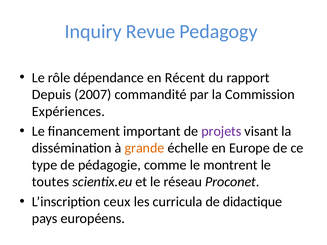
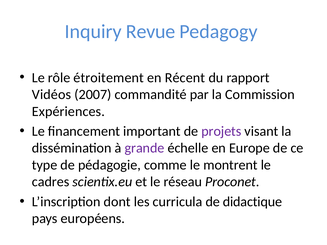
dépendance: dépendance -> étroitement
Depuis: Depuis -> Vidéos
grande colour: orange -> purple
toutes: toutes -> cadres
ceux: ceux -> dont
